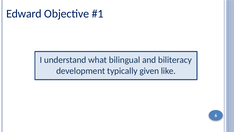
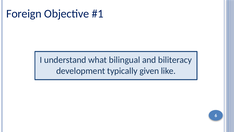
Edward: Edward -> Foreign
